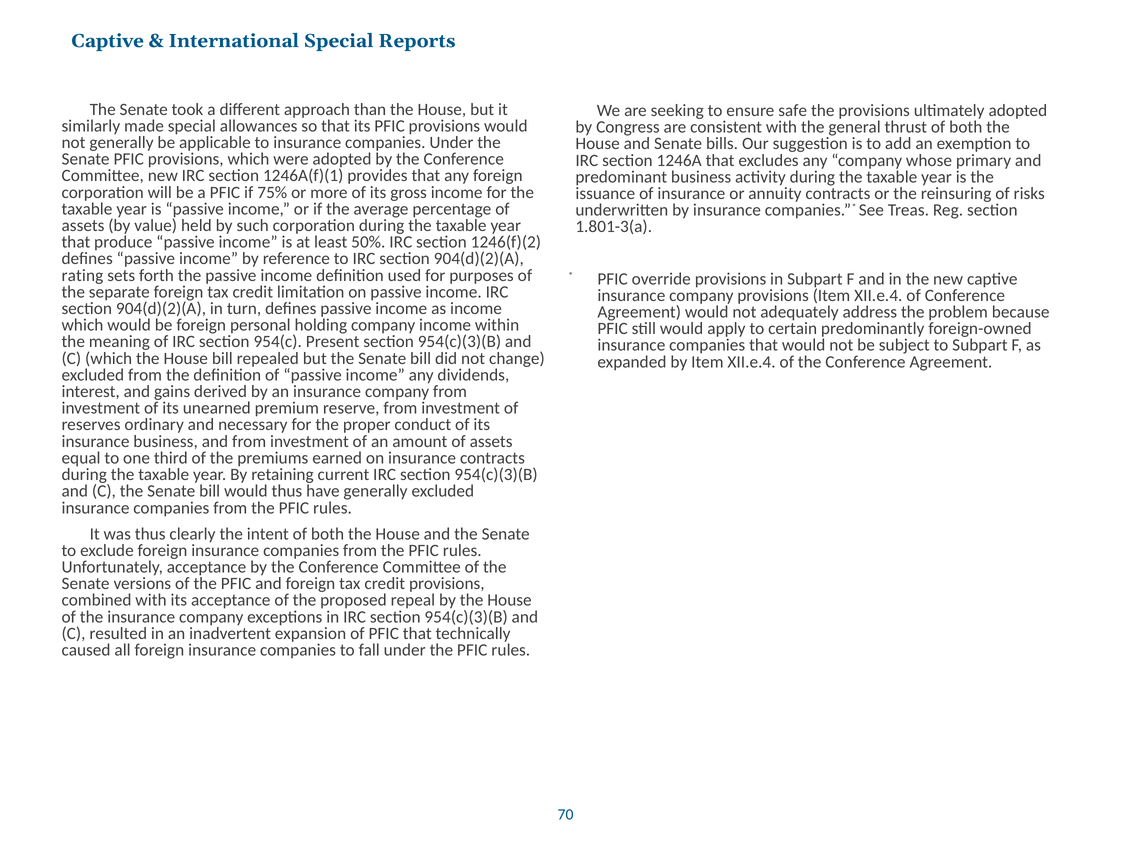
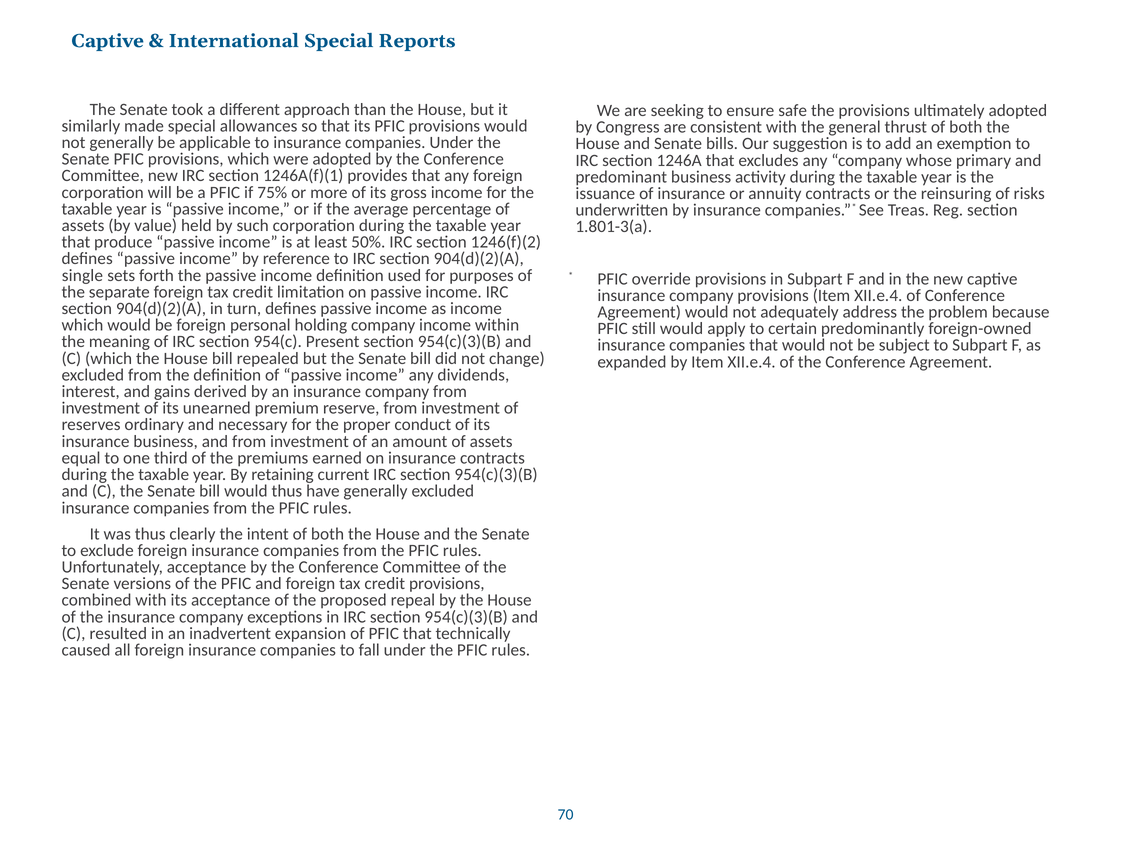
rating: rating -> single
